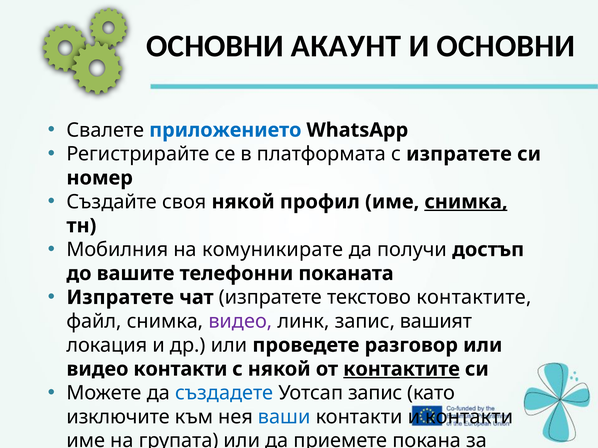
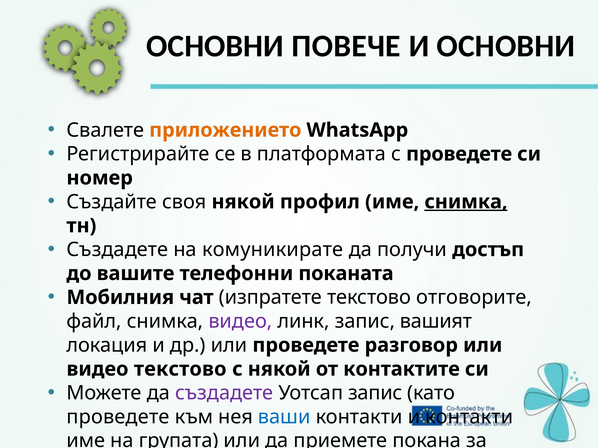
АКАУНТ: АКАУНТ -> ПОВЕЧЕ
приложението colour: blue -> orange
с изпратете: изпратете -> проведете
Мобилния at (117, 250): Мобилния -> Създадете
Изпратете at (120, 298): Изпратете -> Мобилния
текстово контактите: контактите -> отговорите
видео контакти: контакти -> текстово
контактите at (402, 369) underline: present -> none
създадете at (224, 393) colour: blue -> purple
изключите at (118, 417): изключите -> проведете
